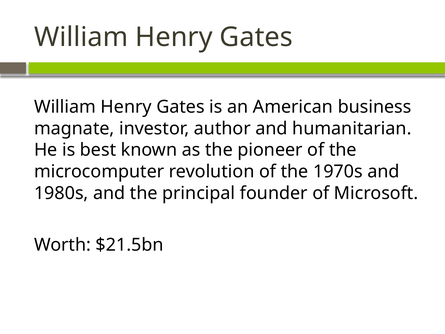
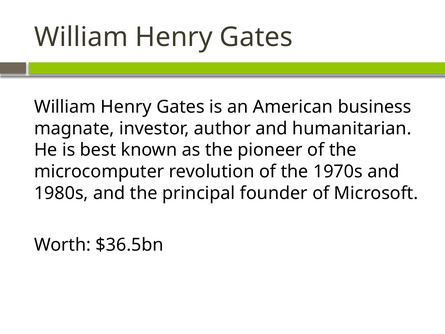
$21.5bn: $21.5bn -> $36.5bn
